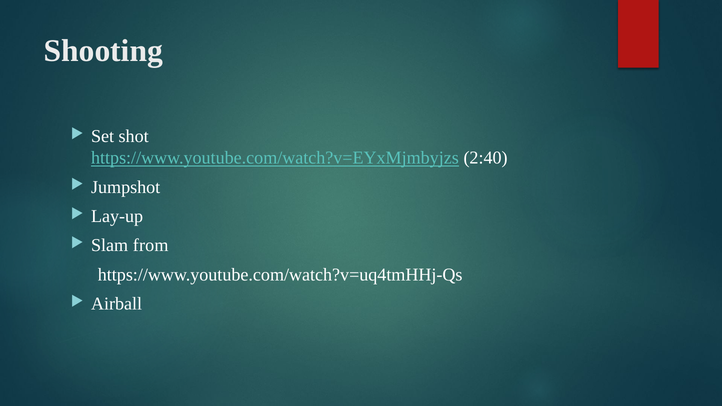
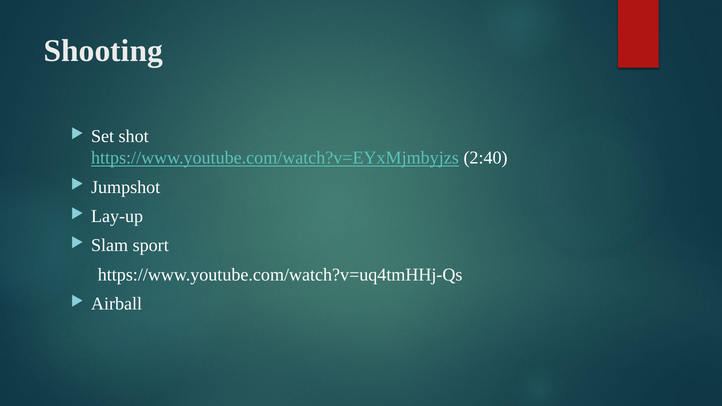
from: from -> sport
